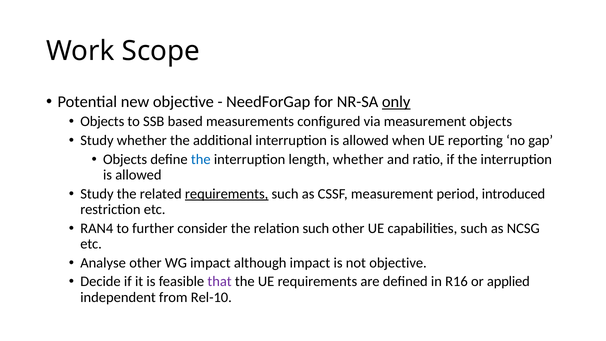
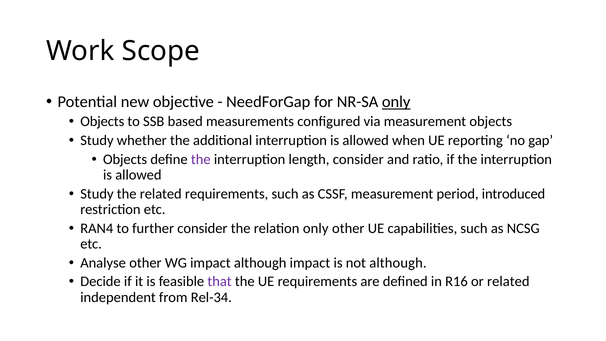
the at (201, 159) colour: blue -> purple
length whether: whether -> consider
requirements at (227, 194) underline: present -> none
relation such: such -> only
not objective: objective -> although
or applied: applied -> related
Rel-10: Rel-10 -> Rel-34
